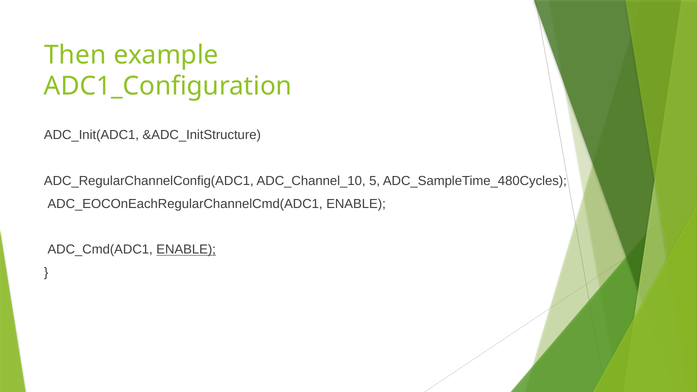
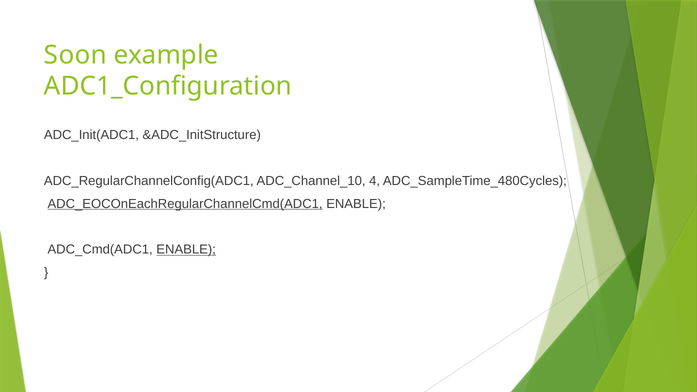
Then: Then -> Soon
5: 5 -> 4
ADC_EOCOnEachRegularChannelCmd(ADC1 underline: none -> present
